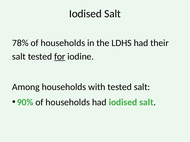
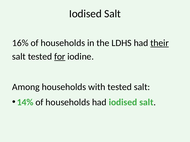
78%: 78% -> 16%
their underline: none -> present
90%: 90% -> 14%
